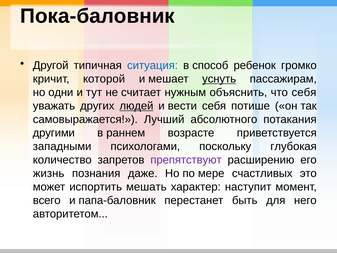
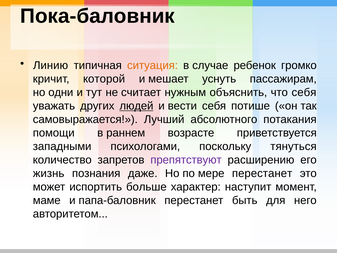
Другой: Другой -> Линию
ситуация colour: blue -> orange
способ: способ -> случае
уснуть underline: present -> none
другими: другими -> помощи
глубокая: глубокая -> тянуться
мере счастливых: счастливых -> перестанет
мешать: мешать -> больше
всего: всего -> маме
